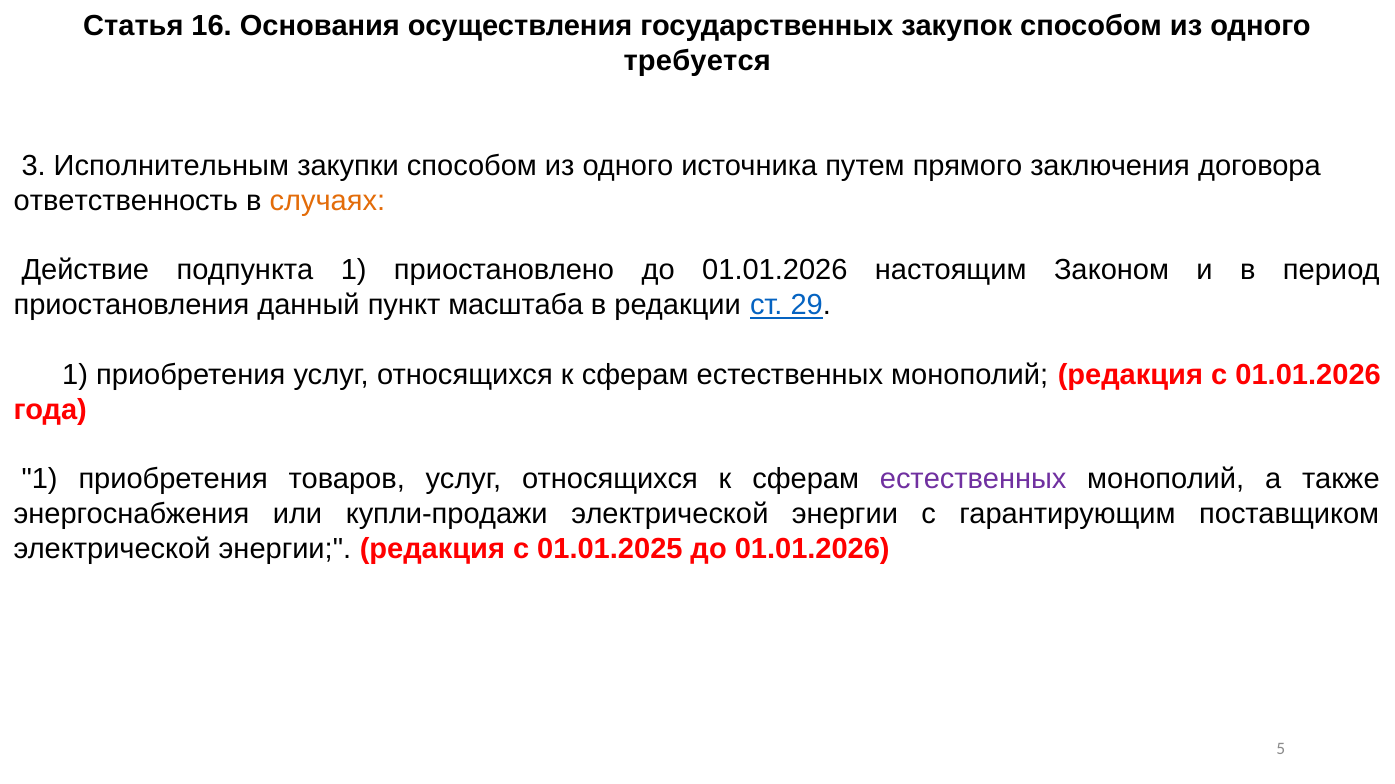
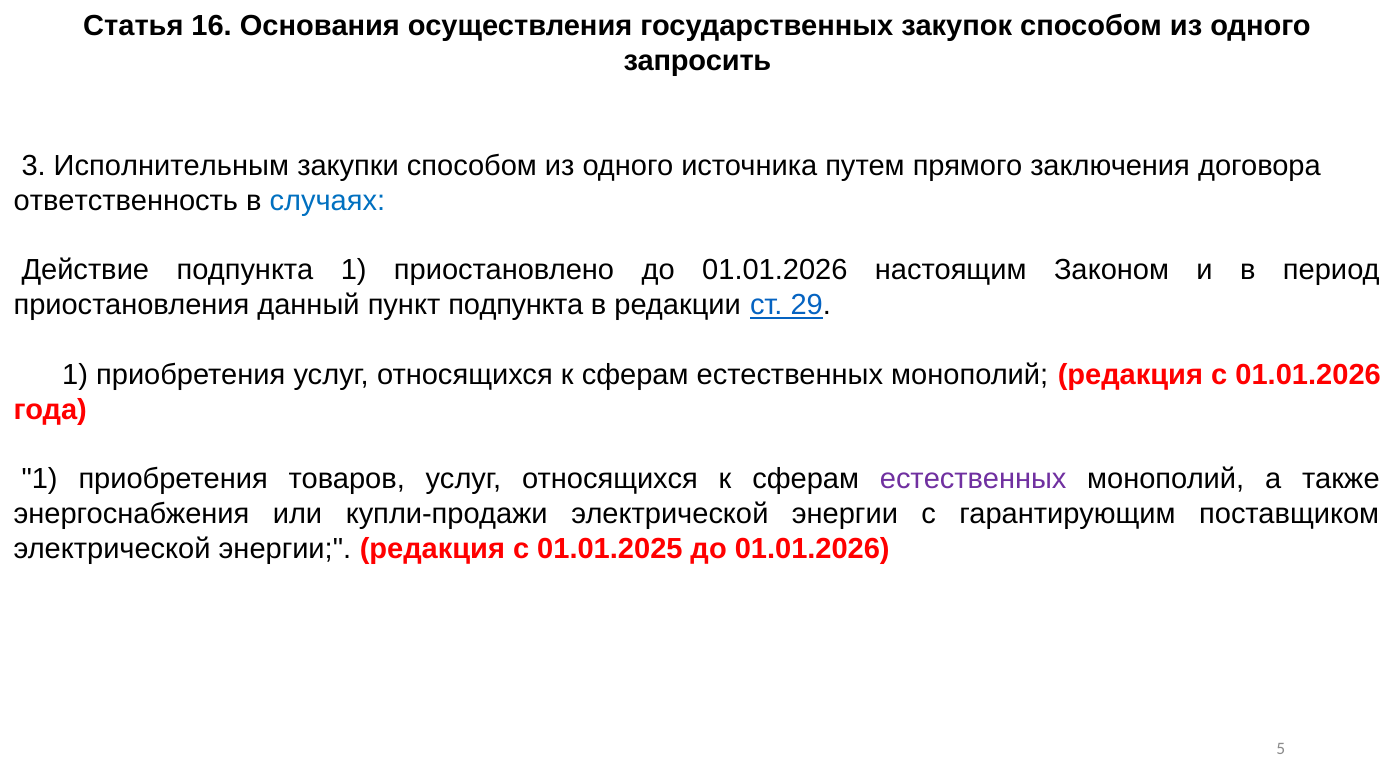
требуется: требуется -> запросить
случаях colour: orange -> blue
пункт масштаба: масштаба -> подпункта
